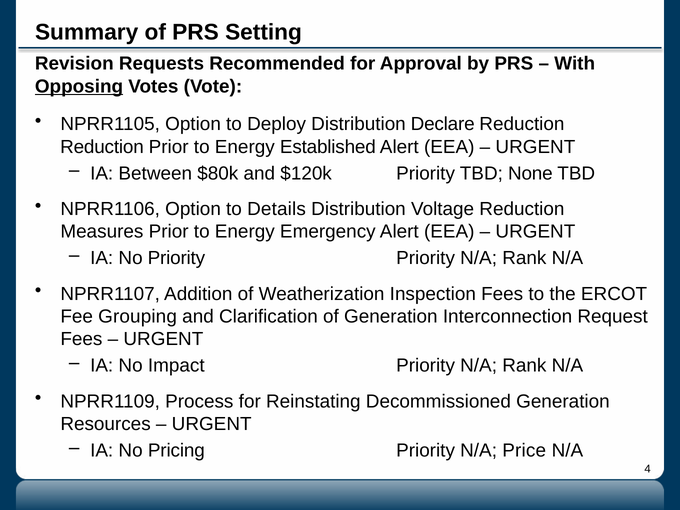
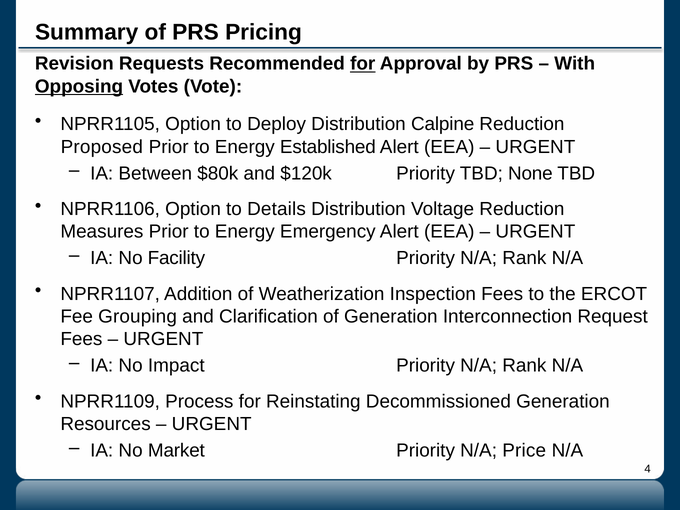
Setting: Setting -> Pricing
for at (363, 64) underline: none -> present
Declare: Declare -> Calpine
Reduction at (102, 147): Reduction -> Proposed
No Priority: Priority -> Facility
Pricing: Pricing -> Market
